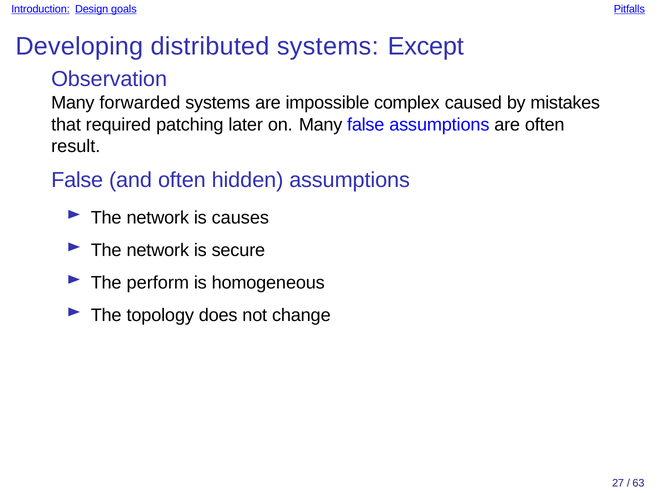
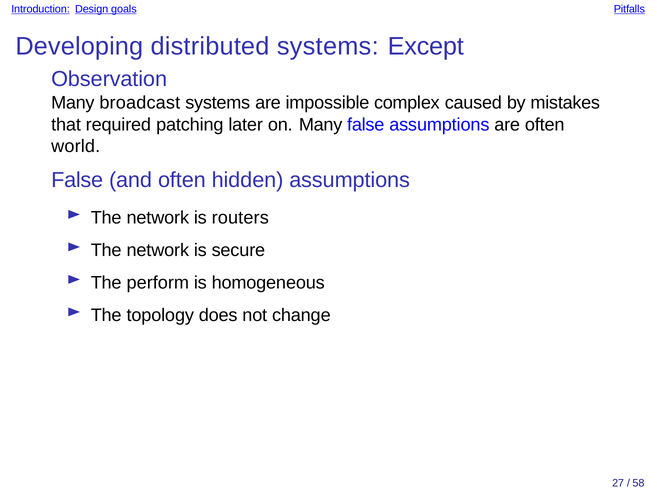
forwarded: forwarded -> broadcast
result: result -> world
causes: causes -> routers
63: 63 -> 58
